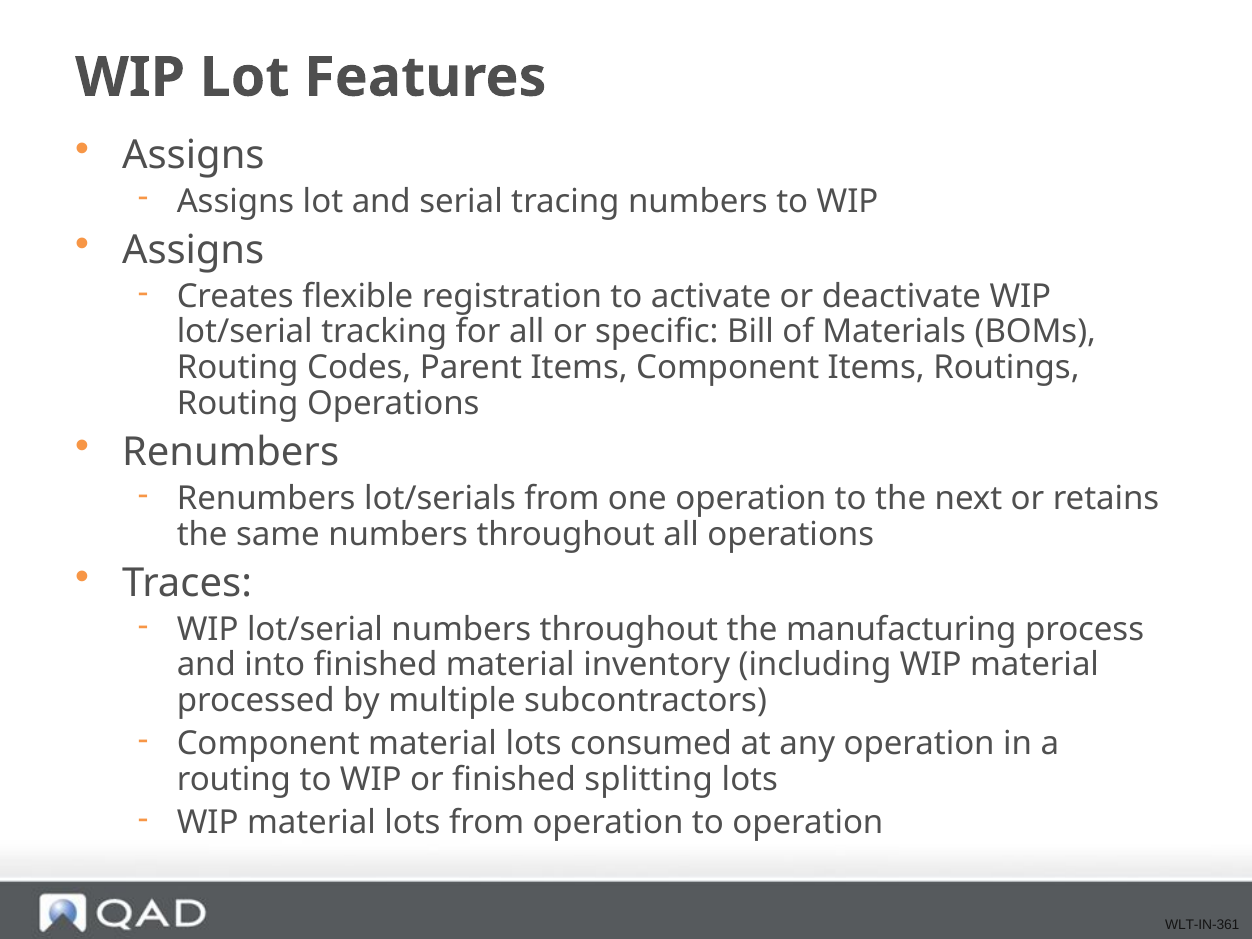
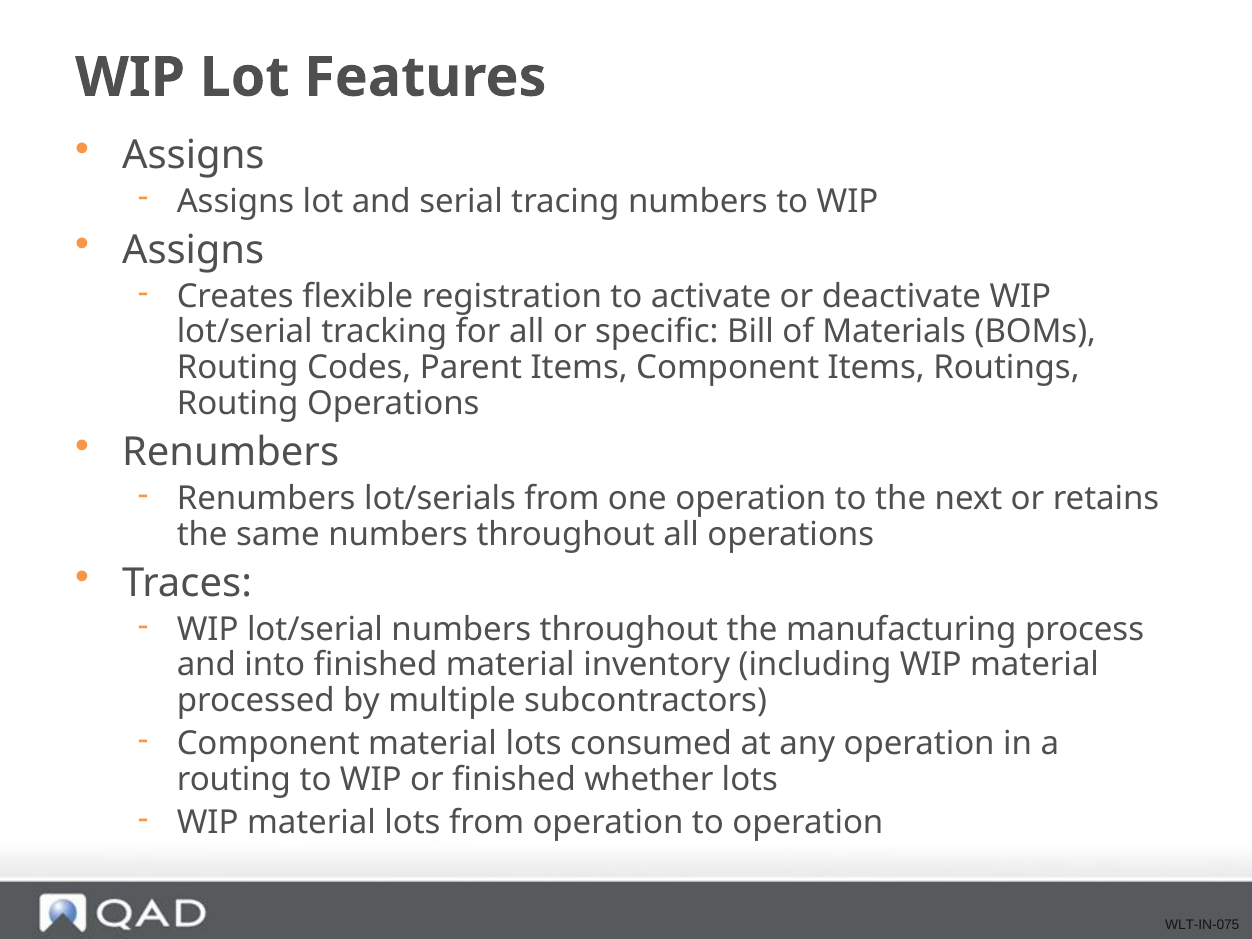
splitting: splitting -> whether
WLT-IN-361: WLT-IN-361 -> WLT-IN-075
